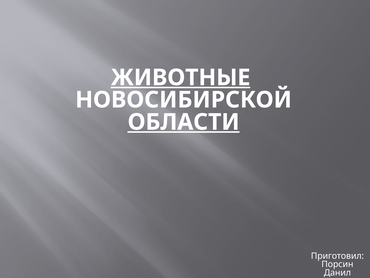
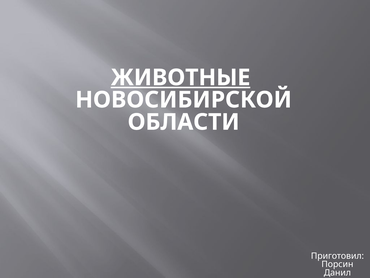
ОБЛАСТИ underline: present -> none
